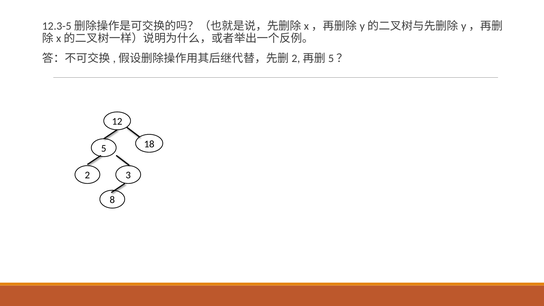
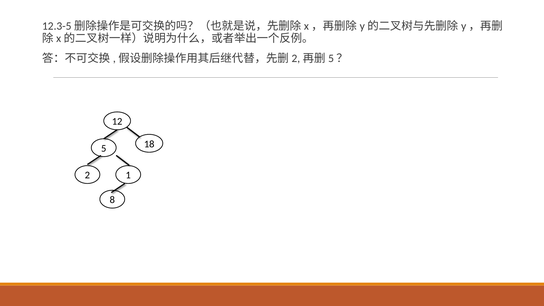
3: 3 -> 1
